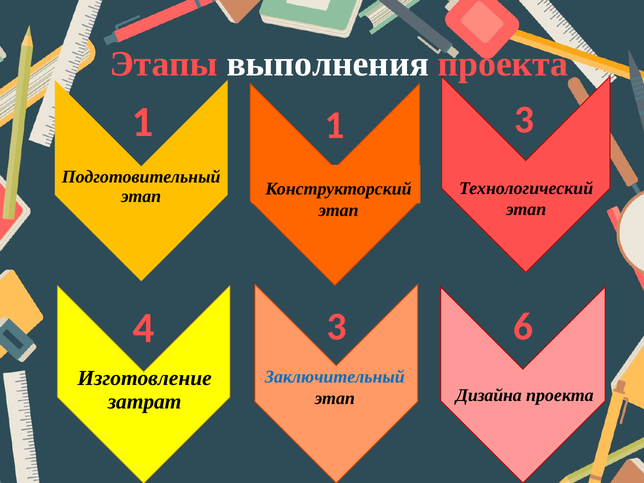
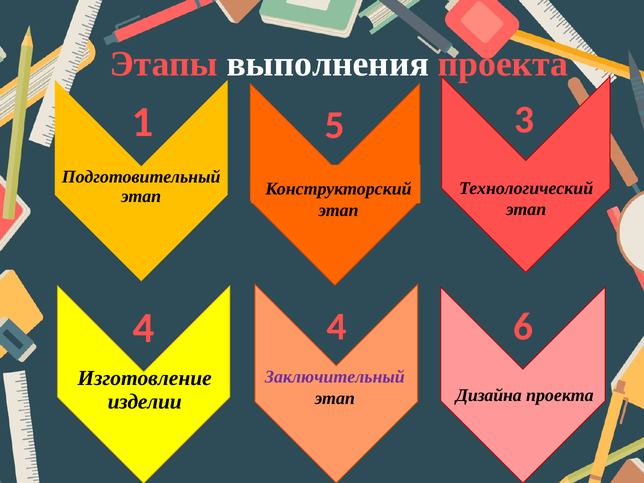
1 1: 1 -> 5
4 3: 3 -> 4
Заключительный colour: blue -> purple
затрат: затрат -> изделии
